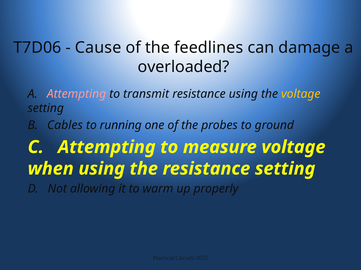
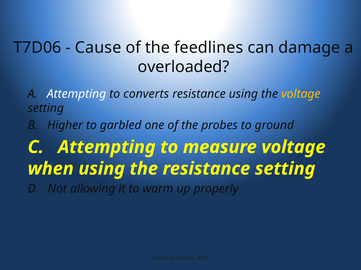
Attempting at (77, 94) colour: pink -> white
transmit: transmit -> converts
Cables: Cables -> Higher
running: running -> garbled
